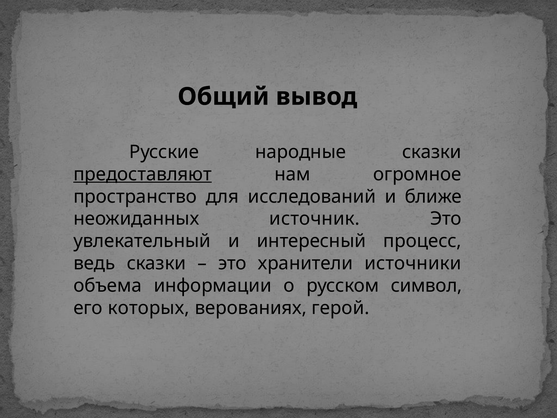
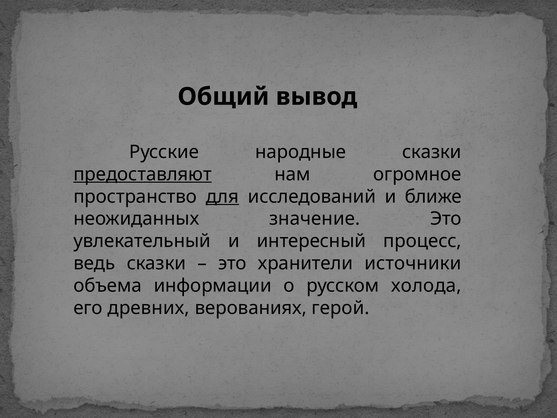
для underline: none -> present
источник: источник -> значение
символ: символ -> холода
которых: которых -> древних
